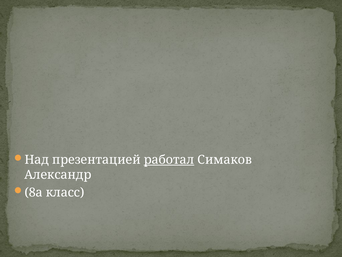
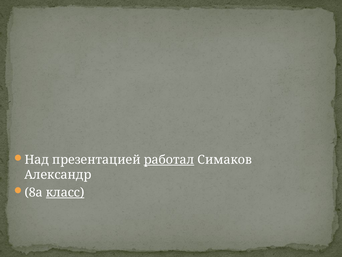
класс underline: none -> present
